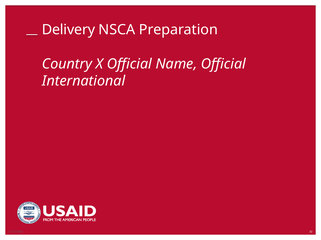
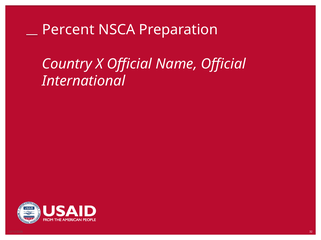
Delivery: Delivery -> Percent
